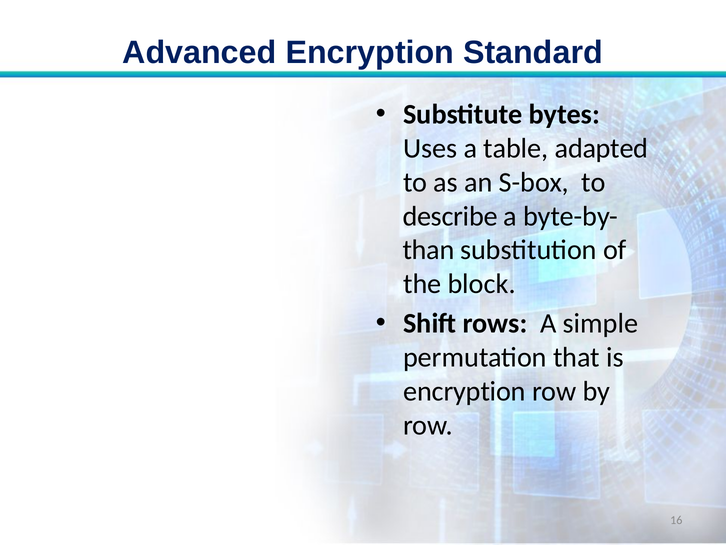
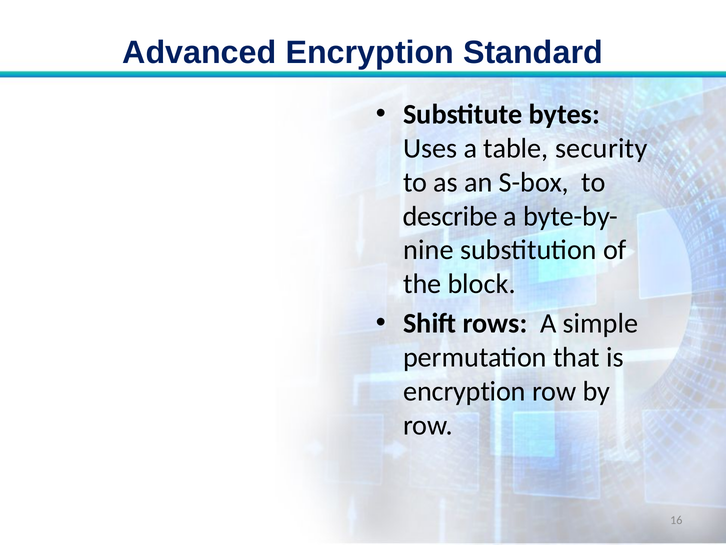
adapted: adapted -> security
than: than -> nine
